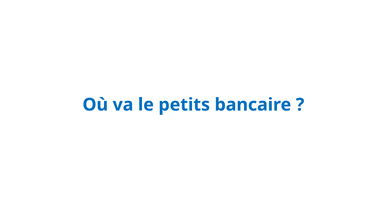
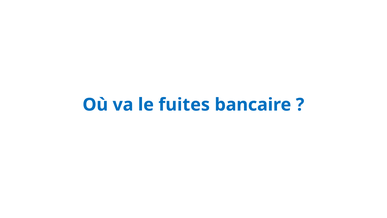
petits: petits -> fuites
